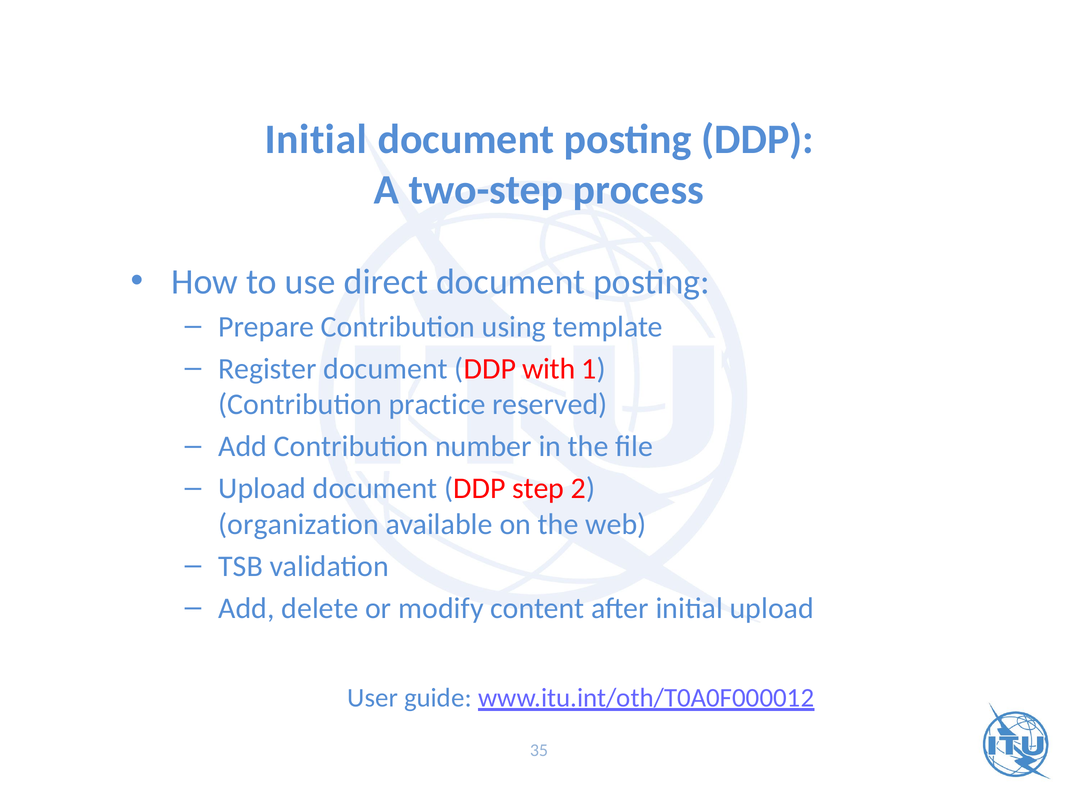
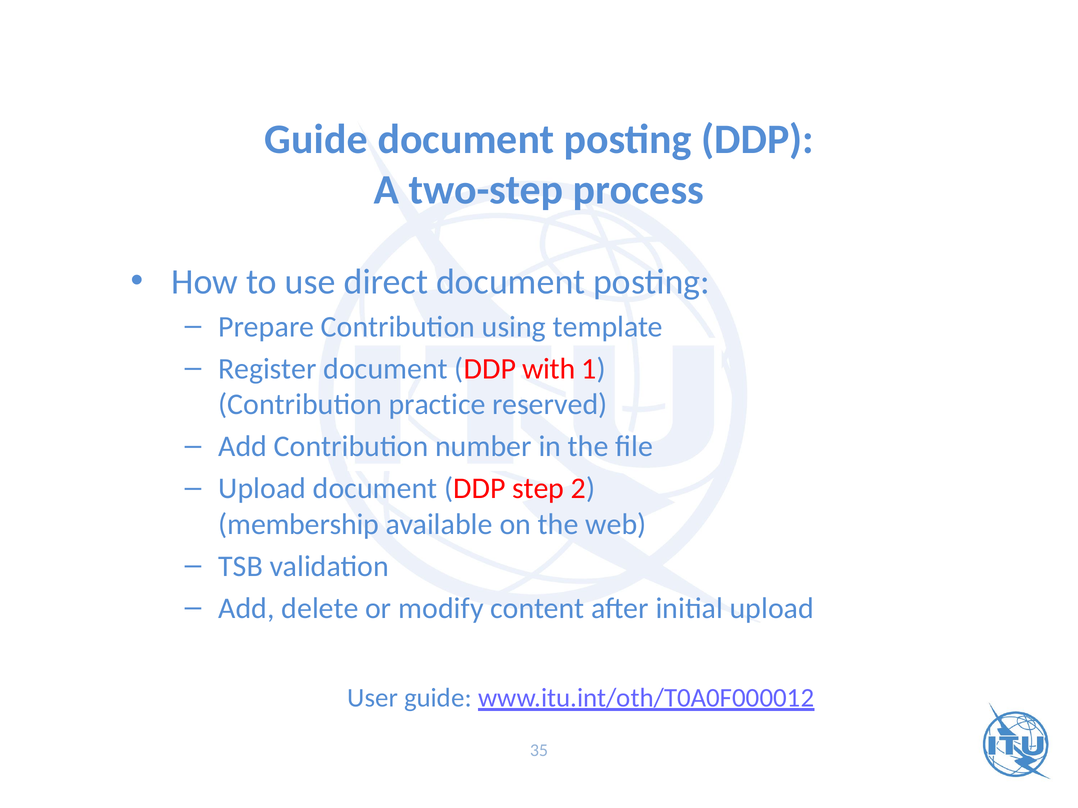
Initial at (316, 140): Initial -> Guide
organization: organization -> membership
